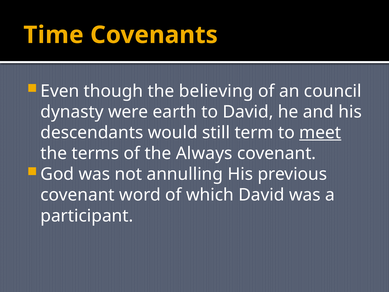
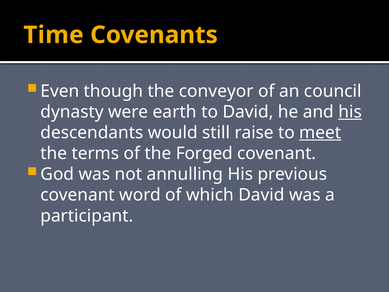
believing: believing -> conveyor
his at (350, 112) underline: none -> present
term: term -> raise
Always: Always -> Forged
